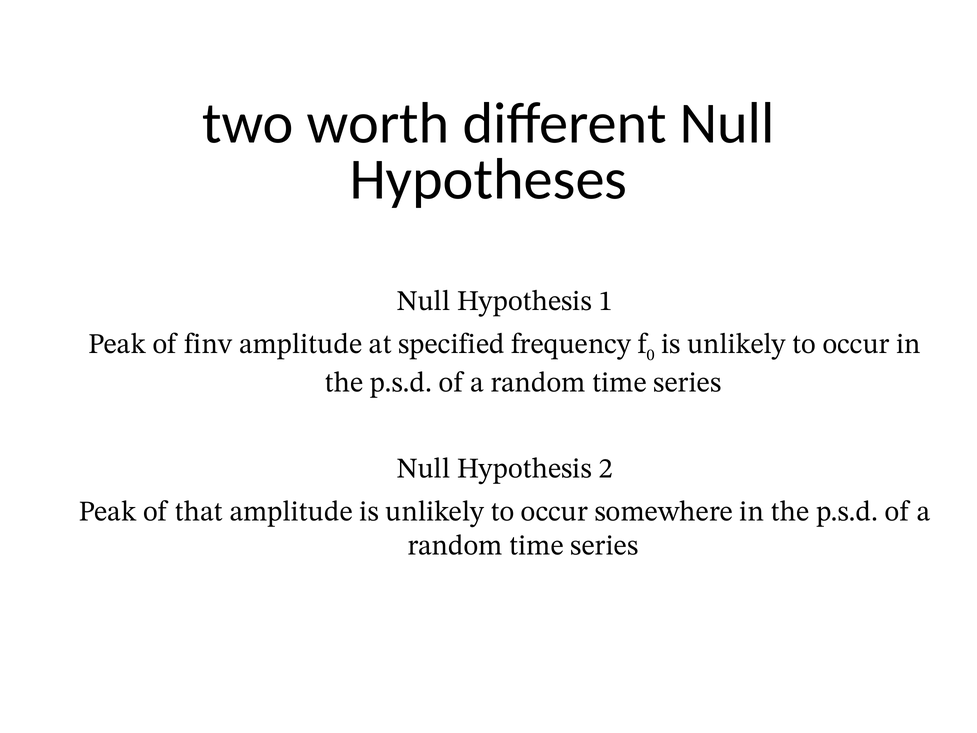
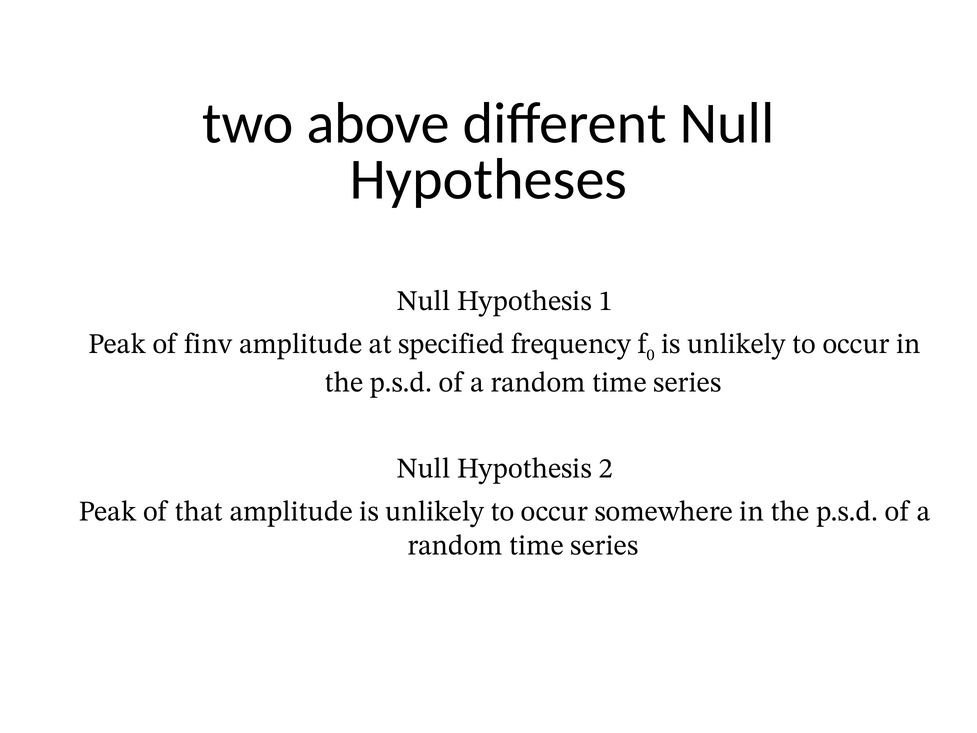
worth: worth -> above
